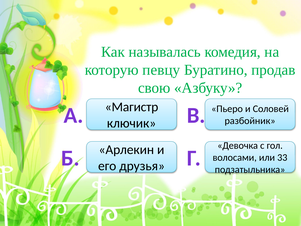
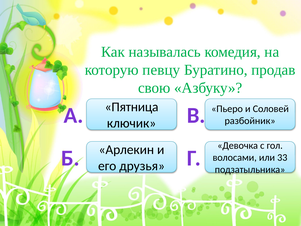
Магистр: Магистр -> Пятница
